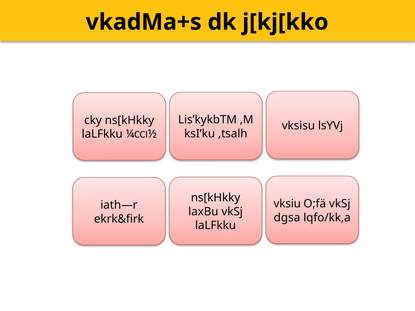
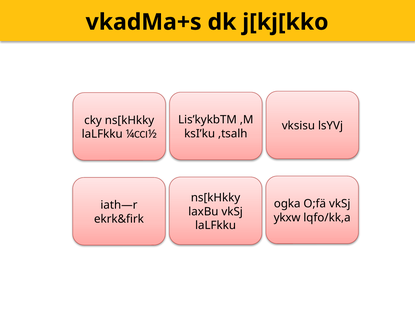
vksiu: vksiu -> ogka
dgsa: dgsa -> ykxw
